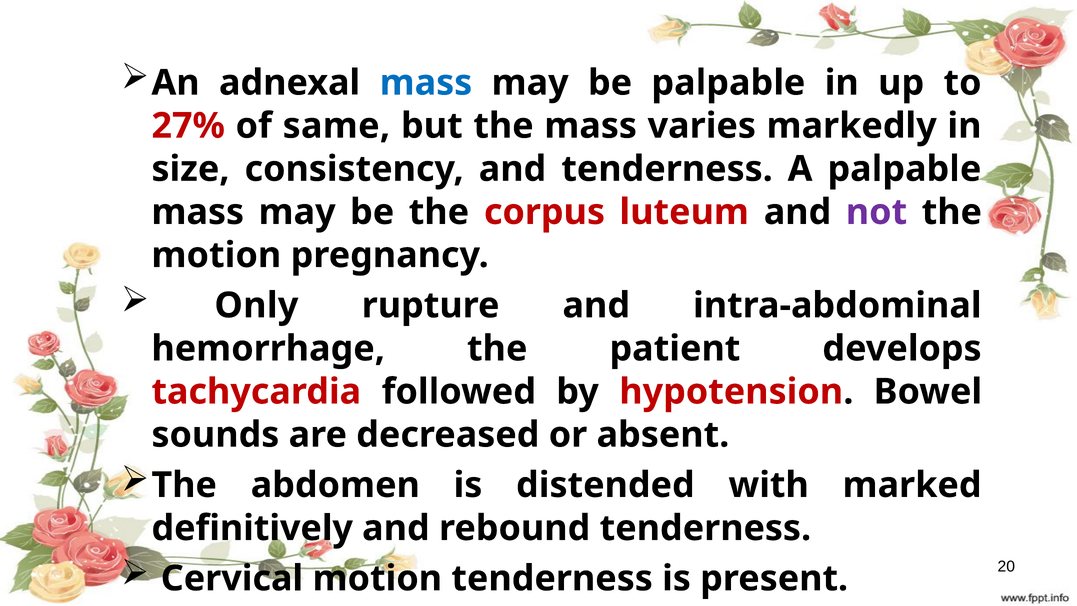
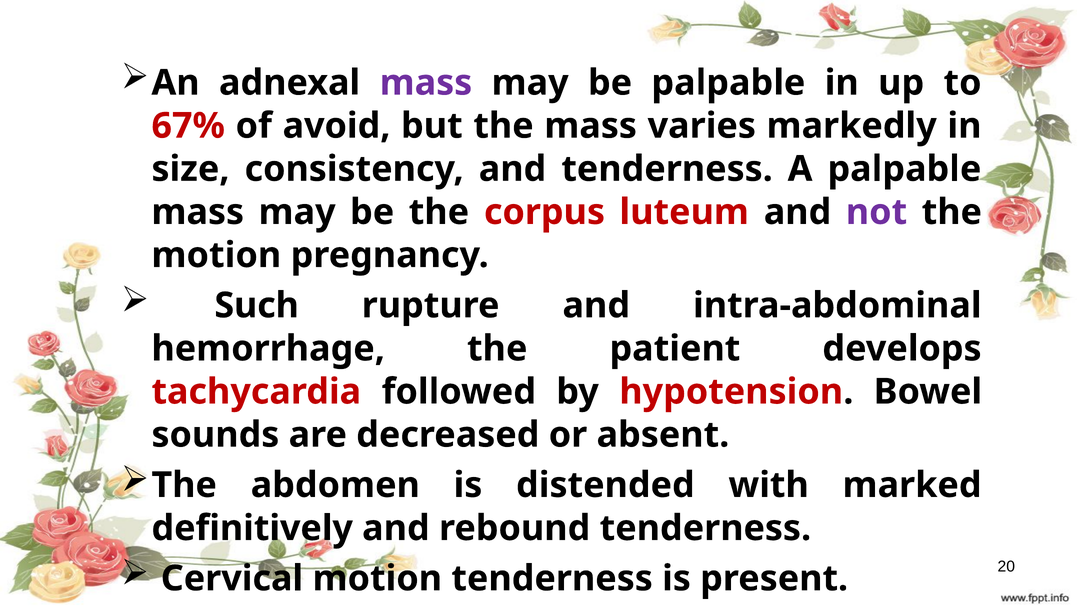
mass at (426, 83) colour: blue -> purple
27%: 27% -> 67%
same: same -> avoid
Only: Only -> Such
